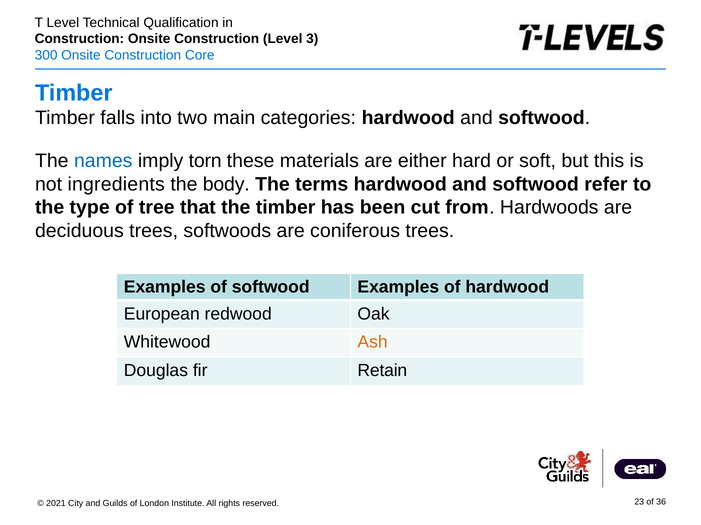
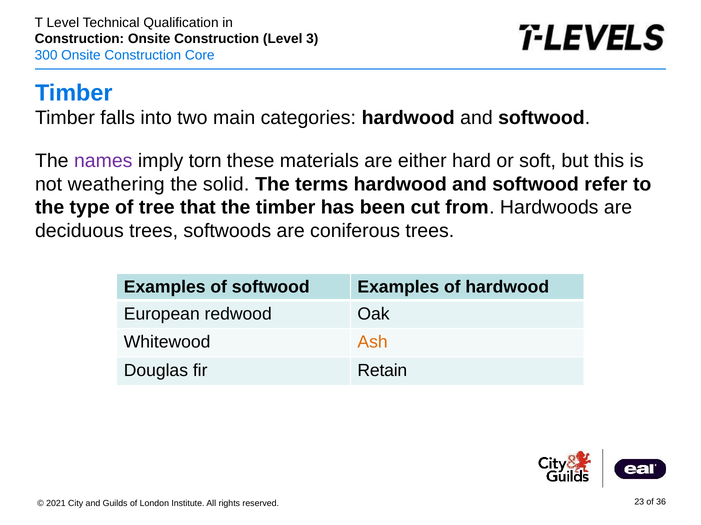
names colour: blue -> purple
ingredients: ingredients -> weathering
body: body -> solid
